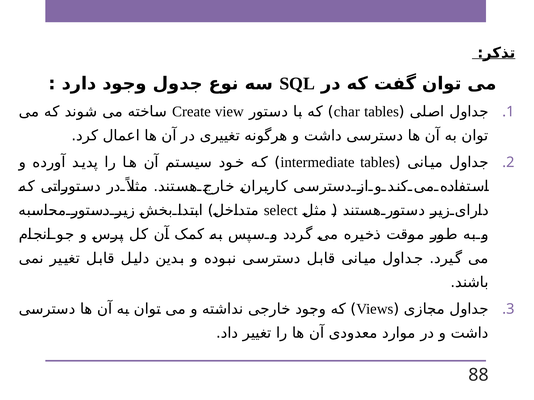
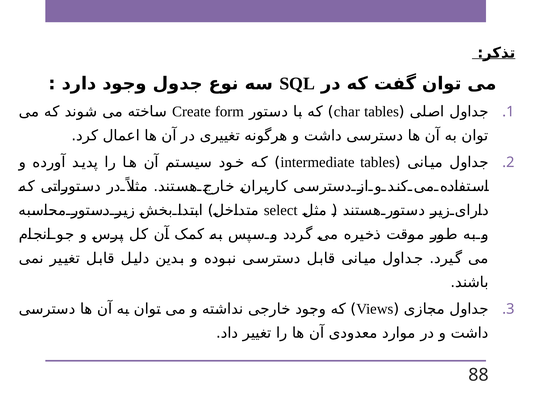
view: view -> form
